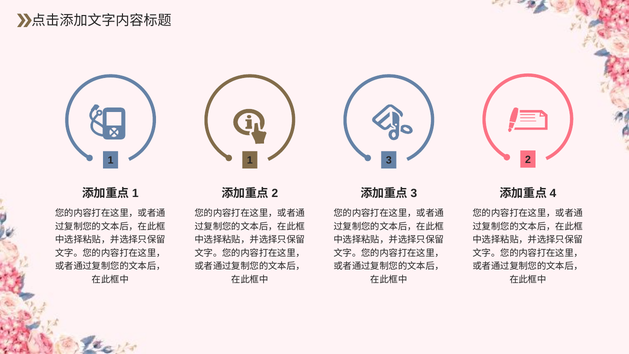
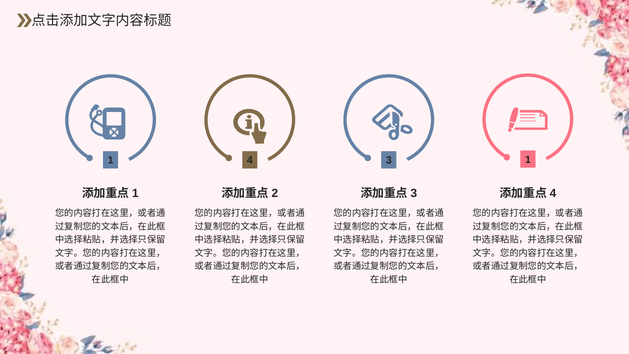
1 1: 1 -> 4
3 2: 2 -> 1
